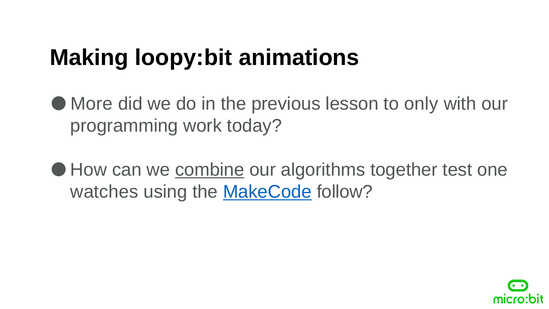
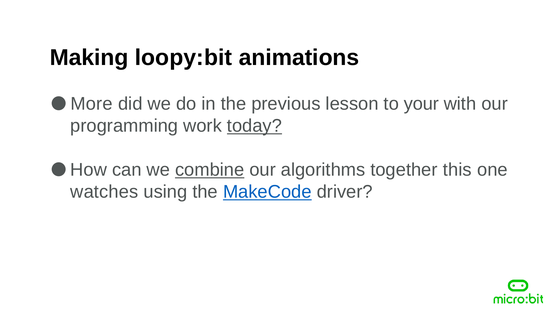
only: only -> your
today underline: none -> present
test: test -> this
follow: follow -> driver
